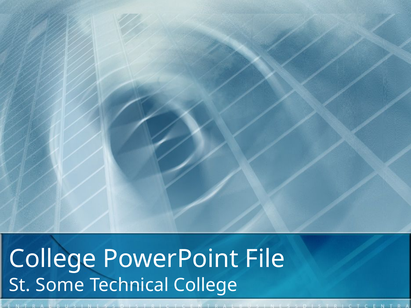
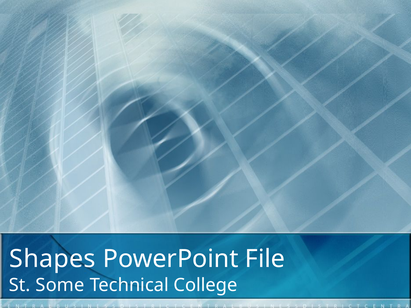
College at (53, 259): College -> Shapes
